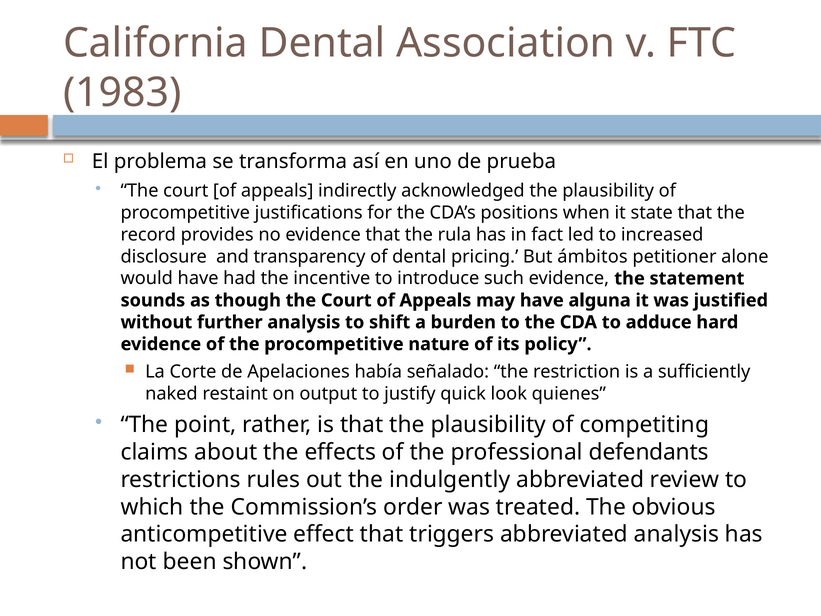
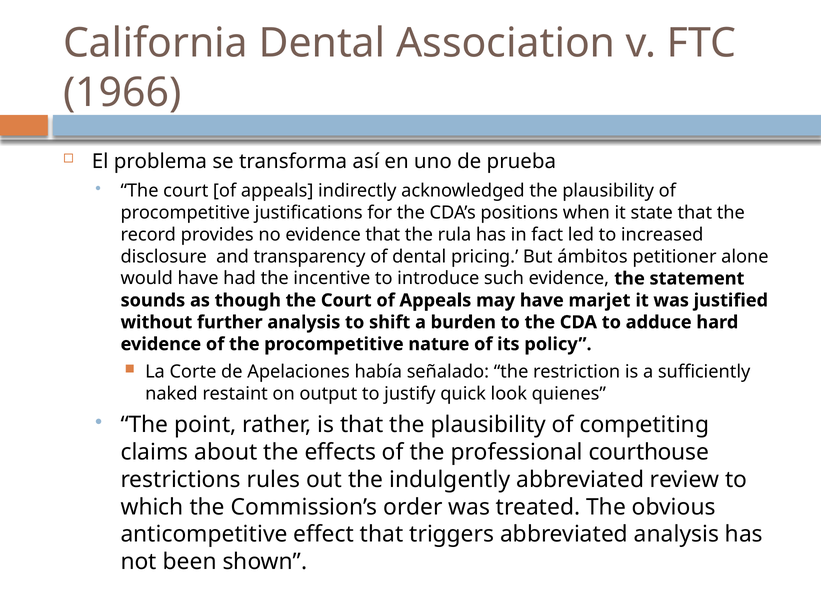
1983: 1983 -> 1966
alguna: alguna -> marjet
defendants: defendants -> courthouse
